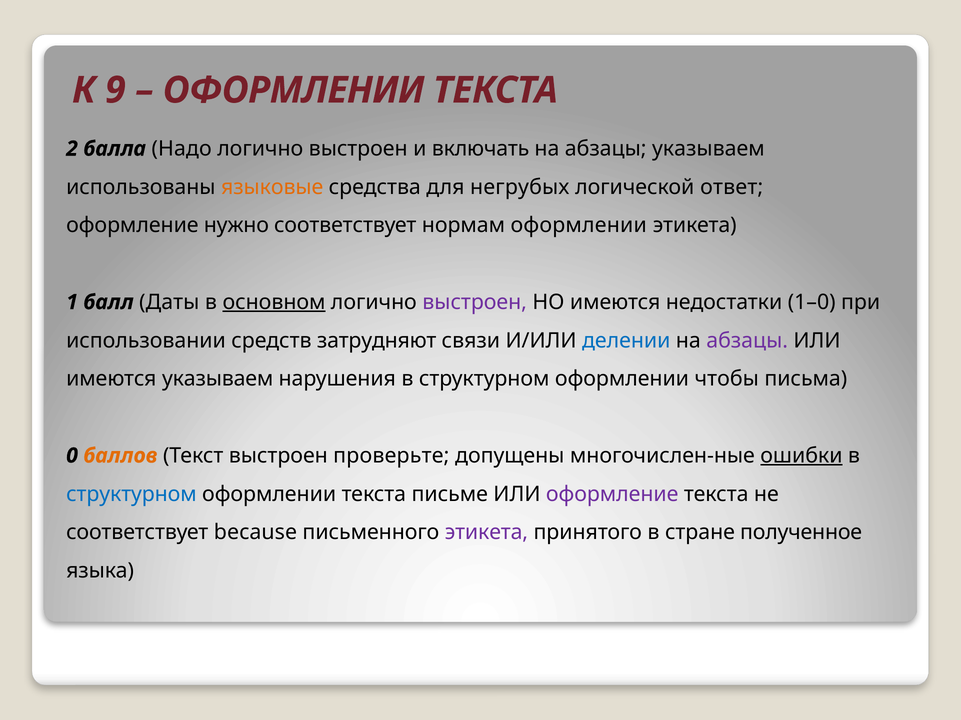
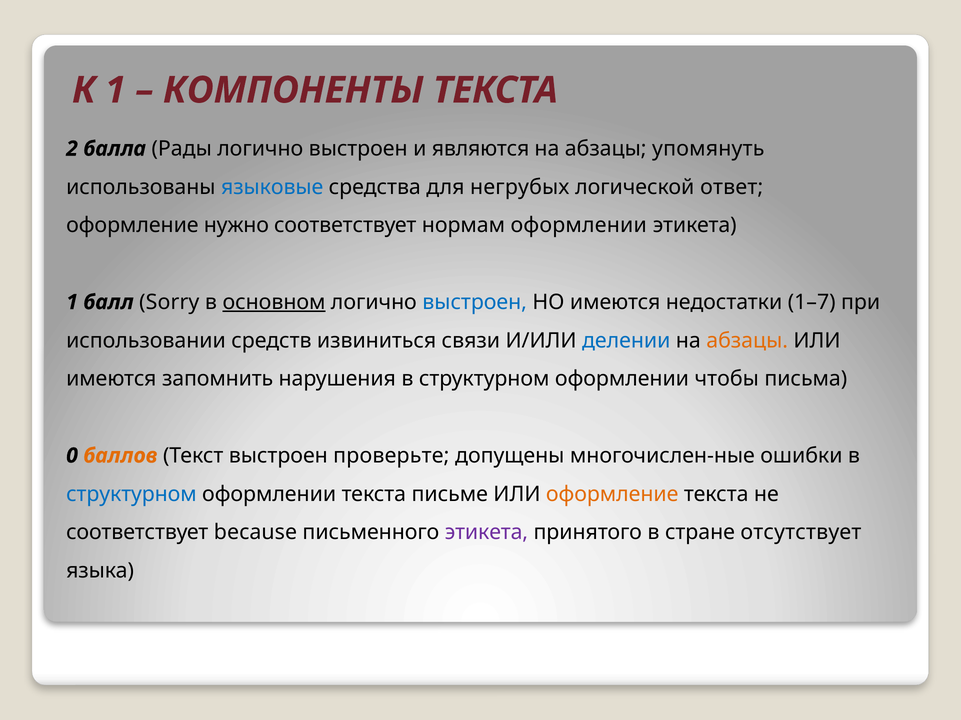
К 9: 9 -> 1
ОФОРМЛЕНИИ at (293, 90): ОФОРМЛЕНИИ -> КОМПОНЕНТЫ
Надо: Надо -> Рады
включать: включать -> являются
абзацы указываем: указываем -> упомянуть
языковые colour: orange -> blue
Даты: Даты -> Sorry
выстроен at (475, 302) colour: purple -> blue
1–0: 1–0 -> 1–7
затрудняют: затрудняют -> извиниться
абзацы at (747, 341) colour: purple -> orange
имеются указываем: указываем -> запомнить
ошибки underline: present -> none
оформление at (612, 494) colour: purple -> orange
полученное: полученное -> отсутствует
